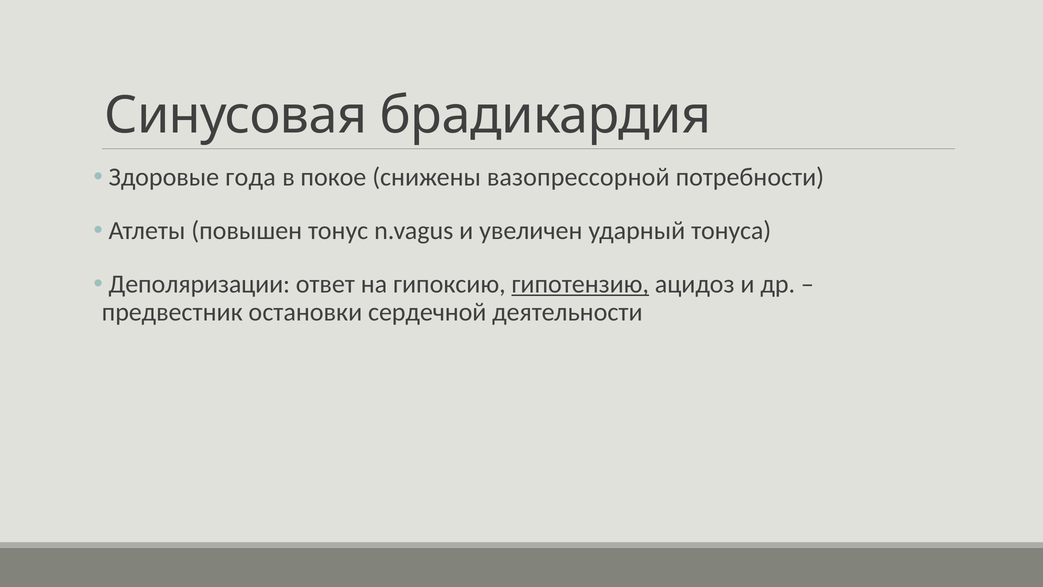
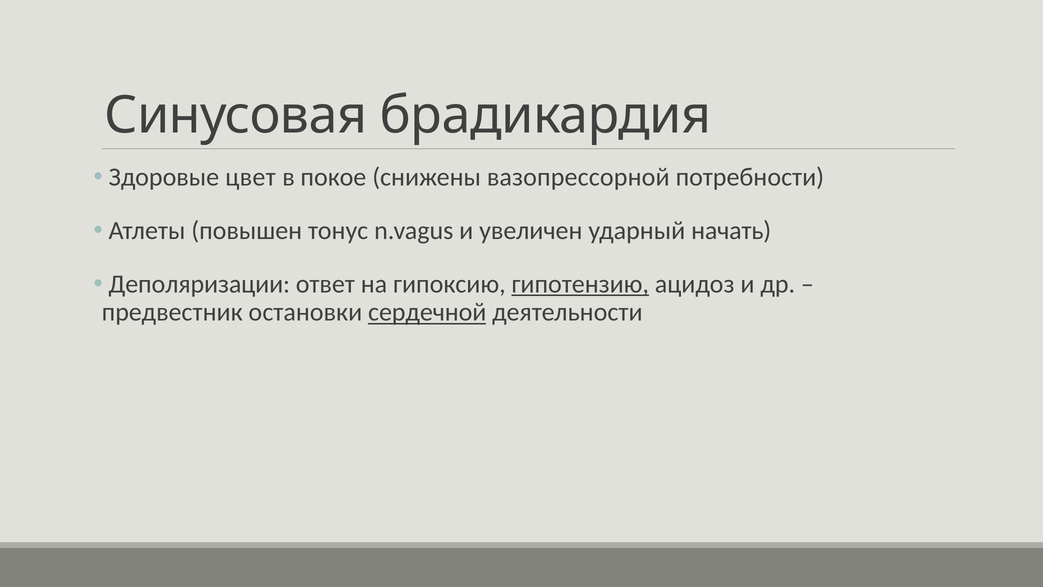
года: года -> цвет
тонуса: тонуса -> начать
сердечной underline: none -> present
